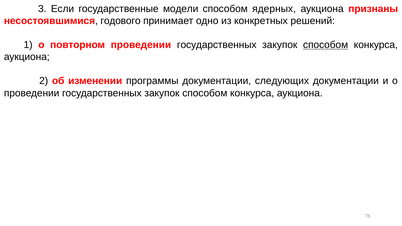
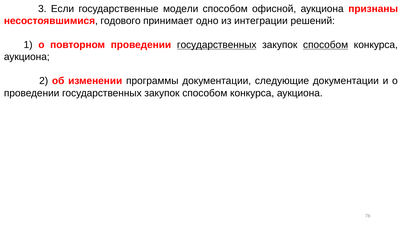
ядерных: ядерных -> офисной
конкретных: конкретных -> интеграции
государственных at (217, 45) underline: none -> present
следующих: следующих -> следующие
